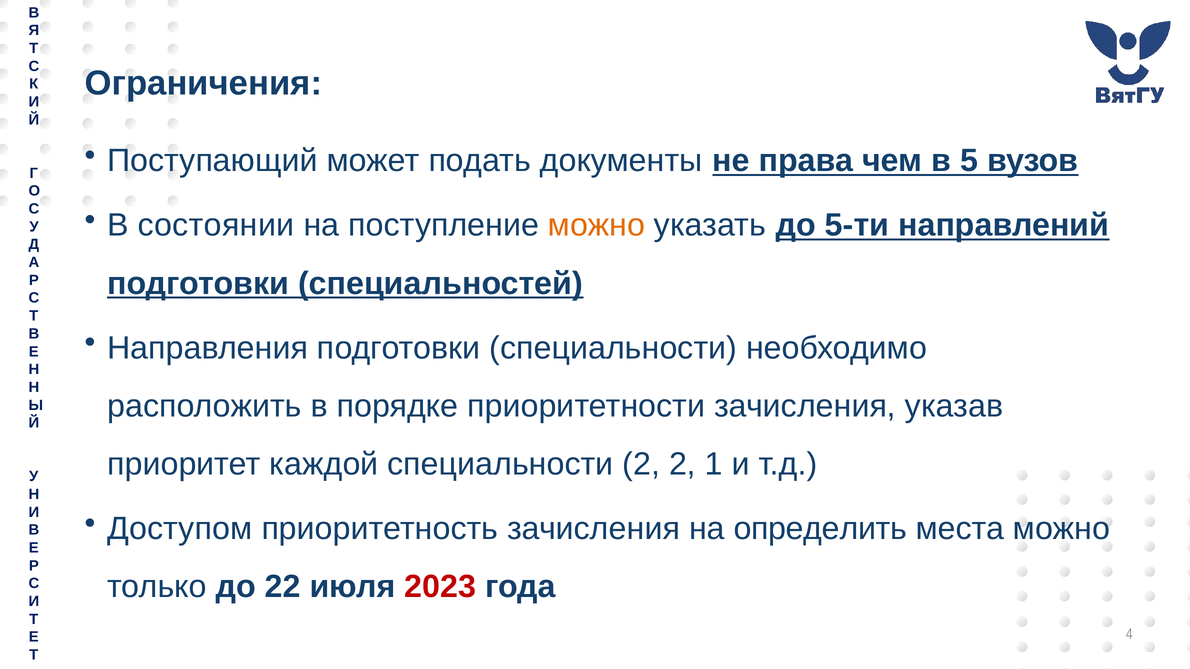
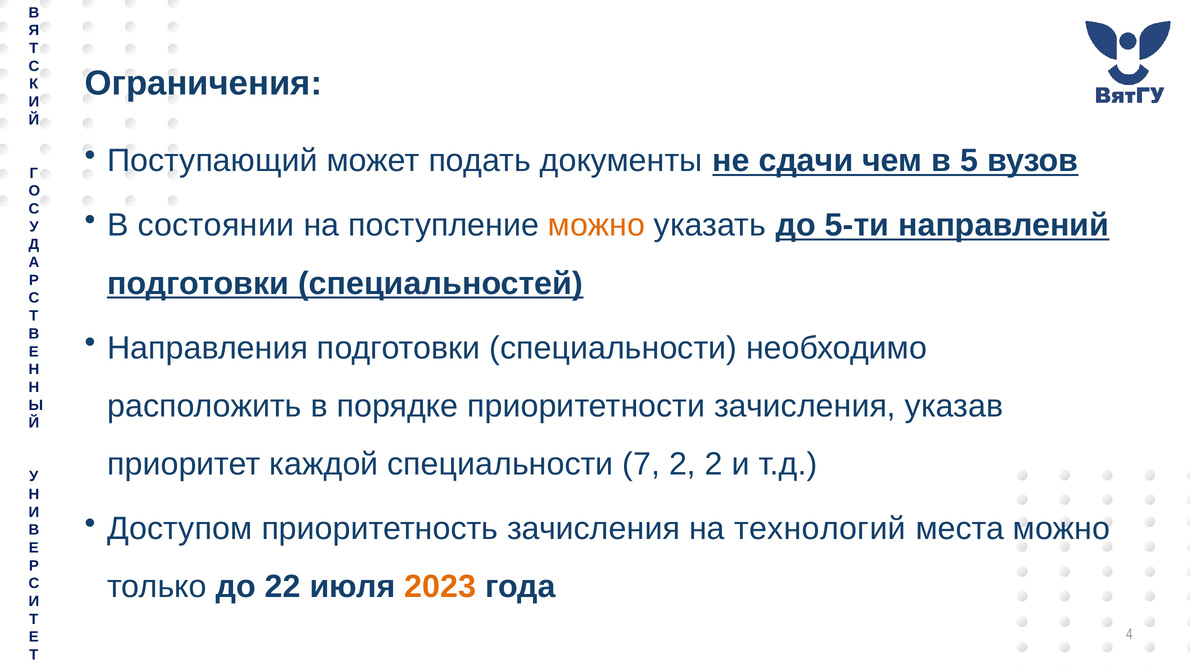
права: права -> сдачи
специальности 2: 2 -> 7
2 1: 1 -> 2
определить: определить -> технологий
2023 colour: red -> orange
